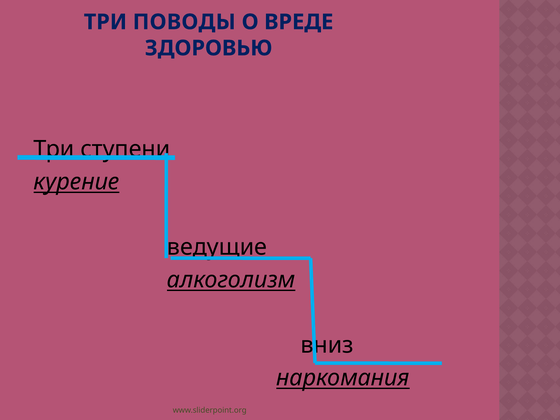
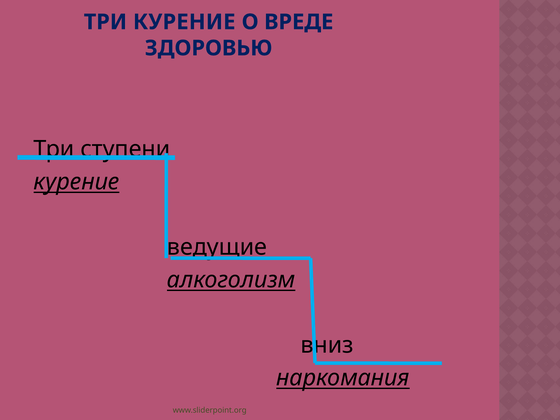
ТРИ ПОВОДЫ: ПОВОДЫ -> КУРЕНИЕ
